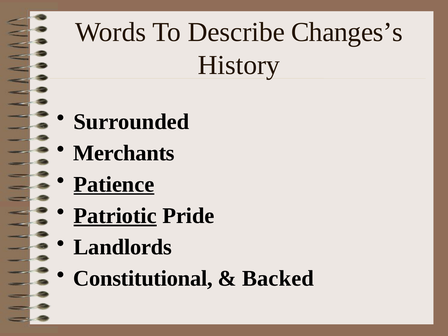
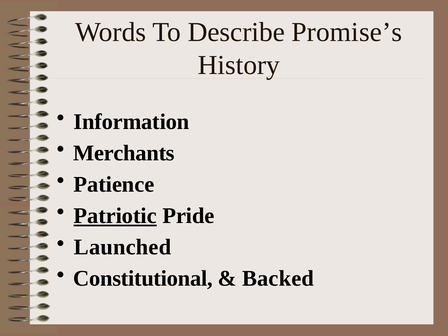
Changes’s: Changes’s -> Promise’s
Surrounded: Surrounded -> Information
Patience underline: present -> none
Landlords: Landlords -> Launched
